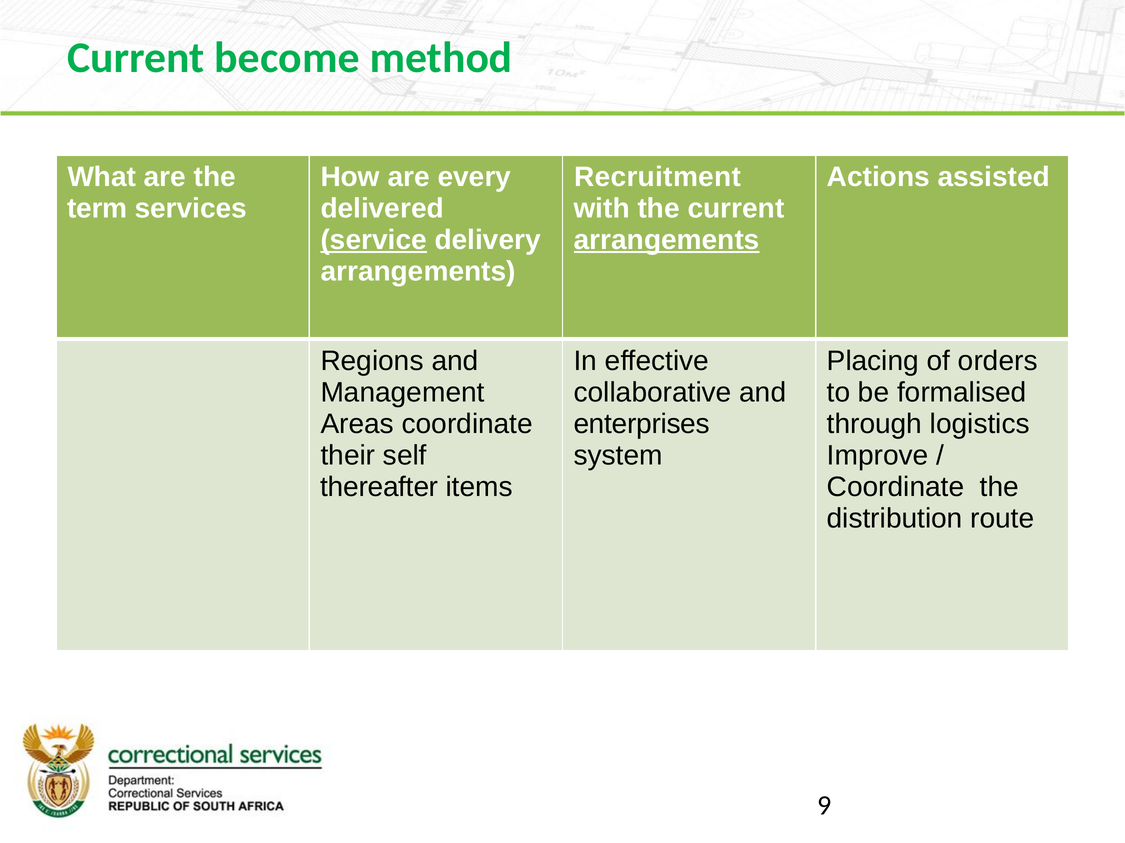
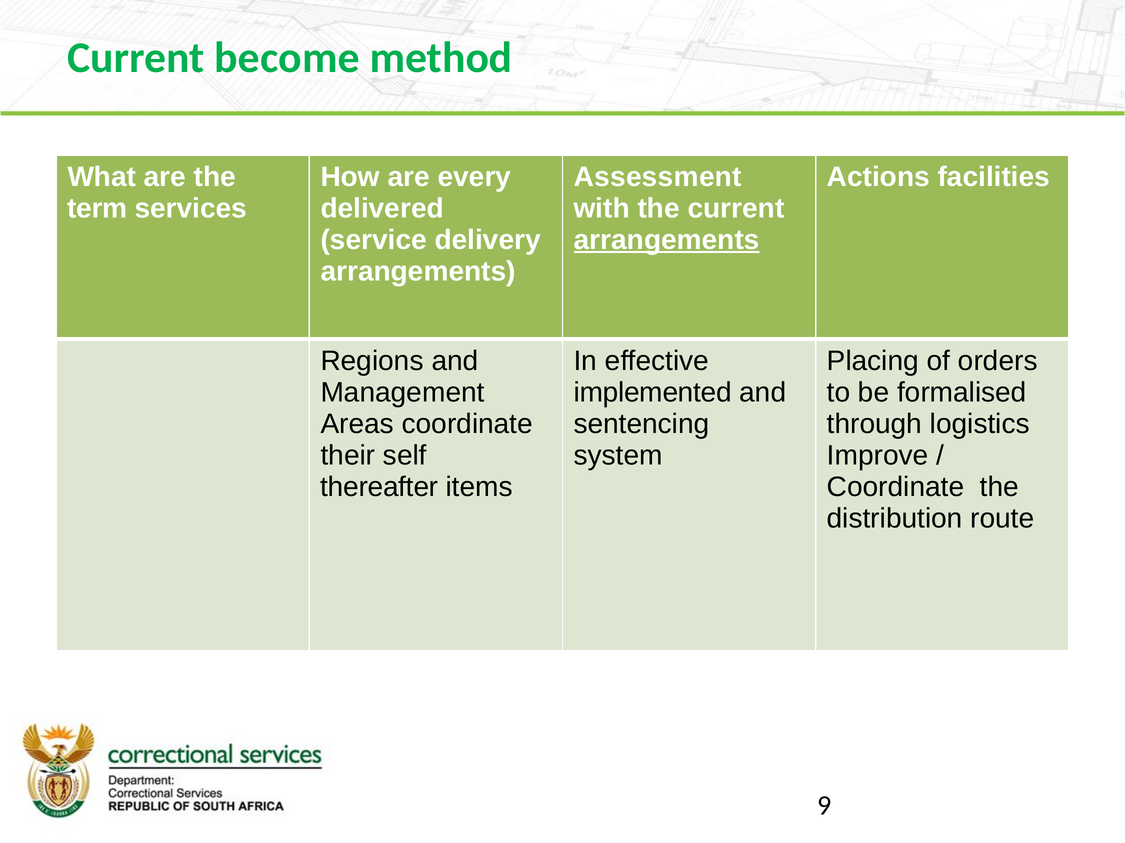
Recruitment: Recruitment -> Assessment
assisted: assisted -> facilities
service underline: present -> none
collaborative: collaborative -> implemented
enterprises: enterprises -> sentencing
